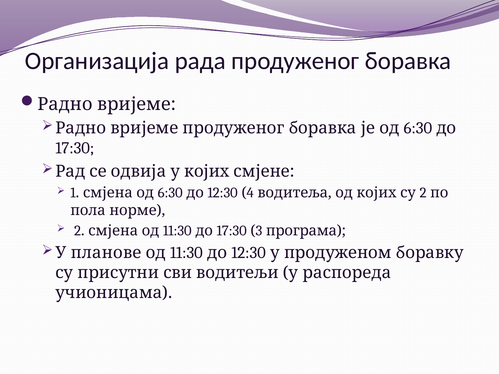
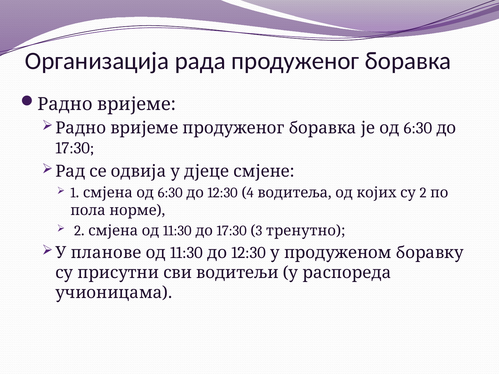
у којих: којих -> дјеце
програма: програма -> тренутно
